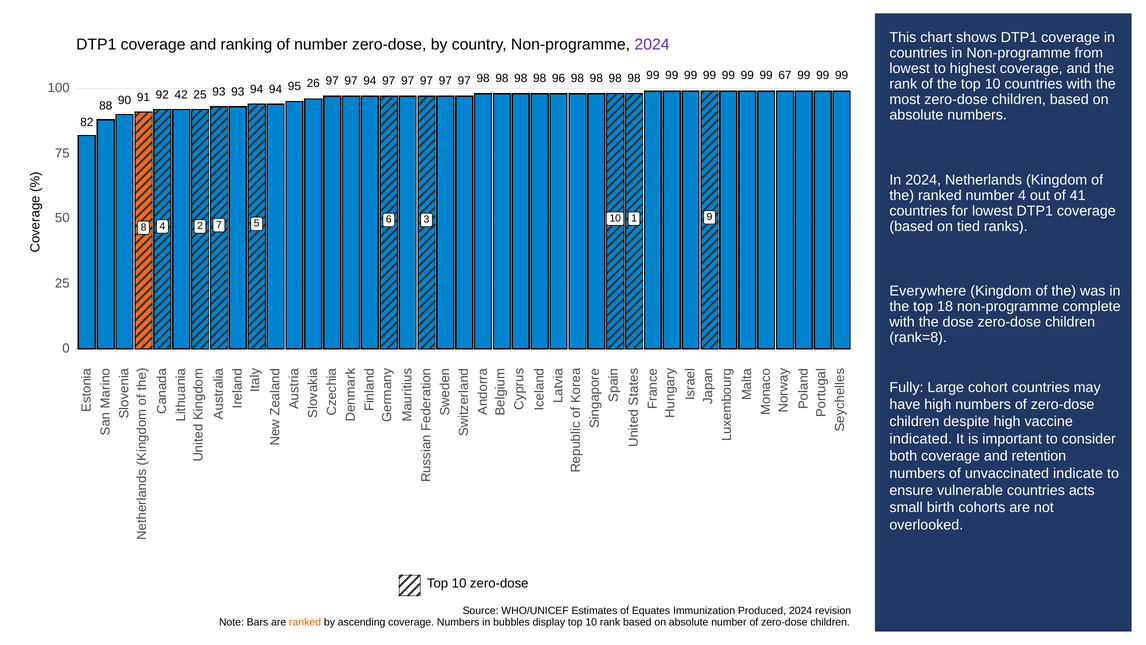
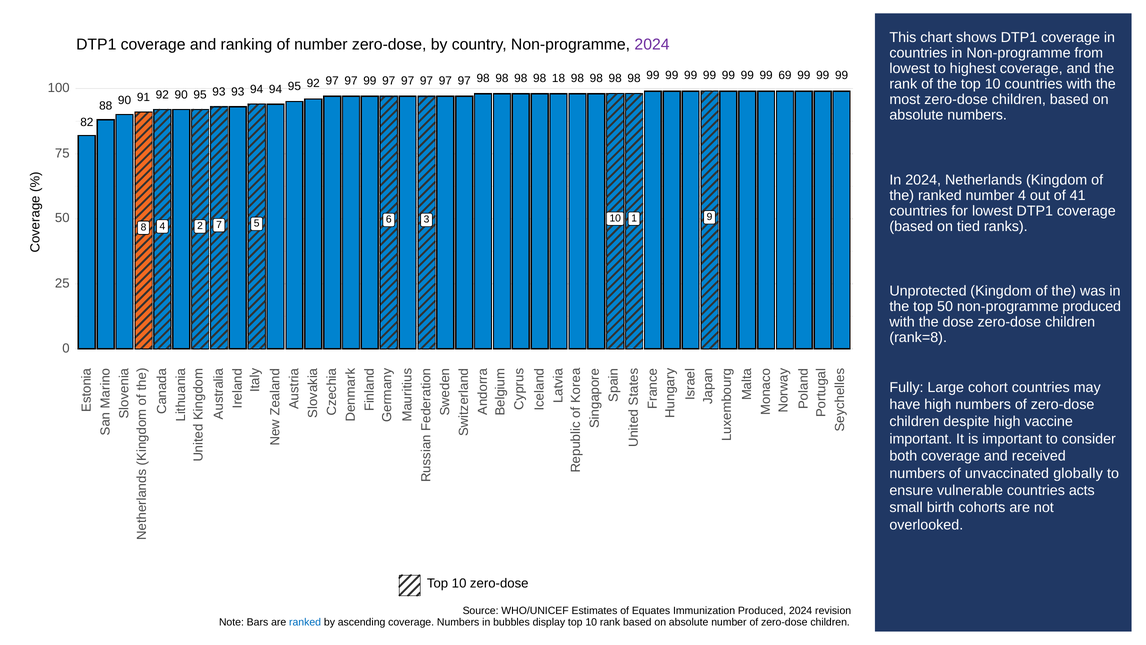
67: 67 -> 69
96: 96 -> 18
97 94: 94 -> 99
92 42: 42 -> 90
94 95 26: 26 -> 92
91 25: 25 -> 95
Everywhere: Everywhere -> Unprotected
top 18: 18 -> 50
non-programme complete: complete -> produced
indicated at (921, 439): indicated -> important
retention: retention -> received
indicate: indicate -> globally
ranked at (305, 622) colour: orange -> blue
